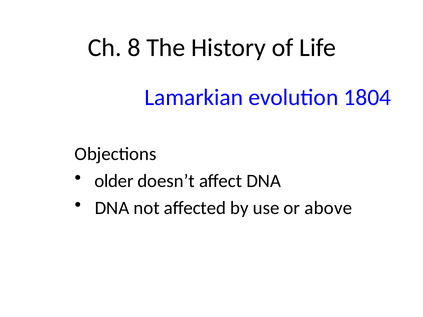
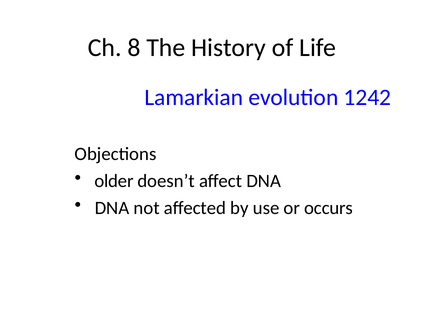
1804: 1804 -> 1242
above: above -> occurs
